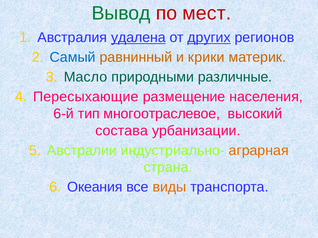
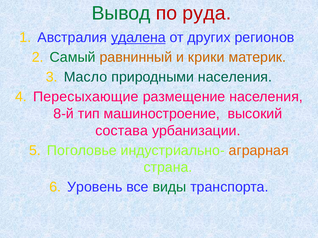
мест: мест -> руда
других underline: present -> none
Самый colour: blue -> green
природными различные: различные -> населения
6-й: 6-й -> 8-й
многоотраслевое: многоотраслевое -> машиностроение
Австралии: Австралии -> Поголовье
Океания: Океания -> Уровень
виды colour: orange -> green
